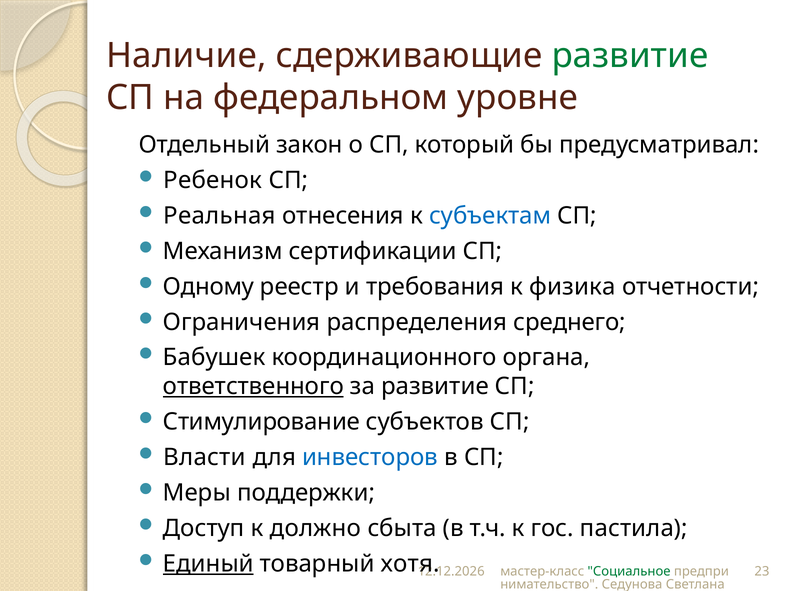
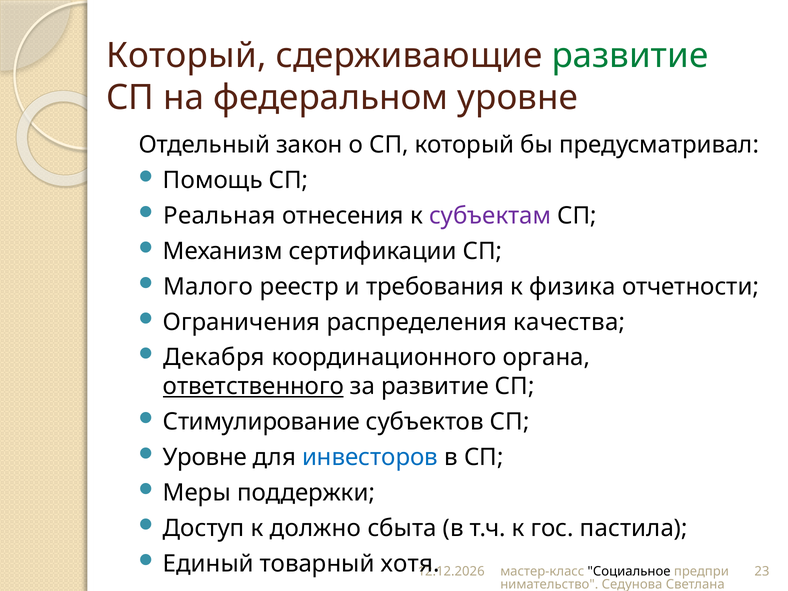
Наличие at (186, 56): Наличие -> Который
Ребенок: Ребенок -> Помощь
субъектам colour: blue -> purple
Одному: Одному -> Малого
среднего: среднего -> качества
Бабушек: Бабушек -> Декабря
Власти at (205, 457): Власти -> Уровне
Единый underline: present -> none
Социальное colour: green -> black
